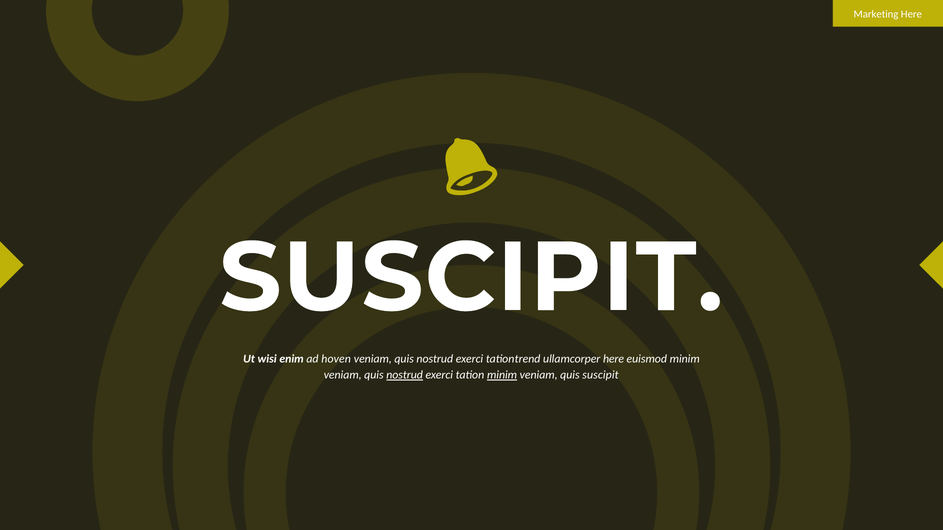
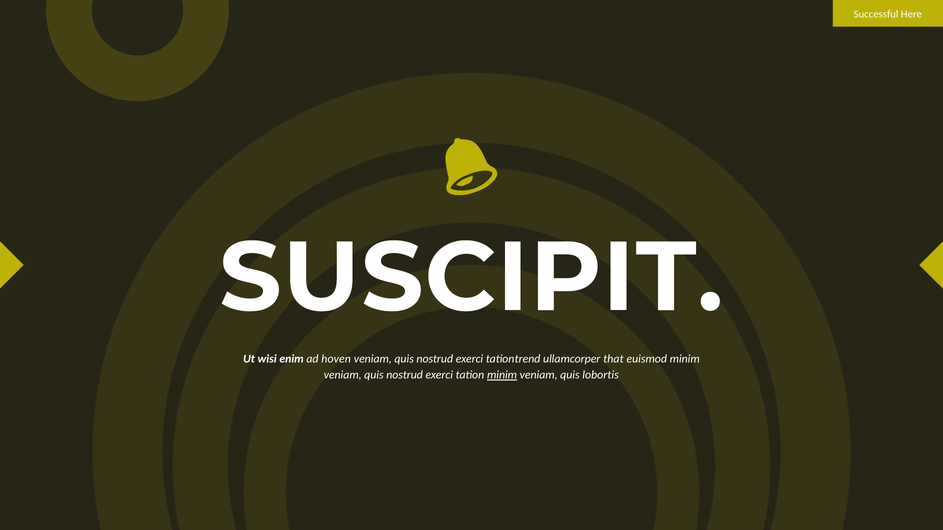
Marketing: Marketing -> Successful
ullamcorper here: here -> that
nostrud at (405, 375) underline: present -> none
quis suscipit: suscipit -> lobortis
